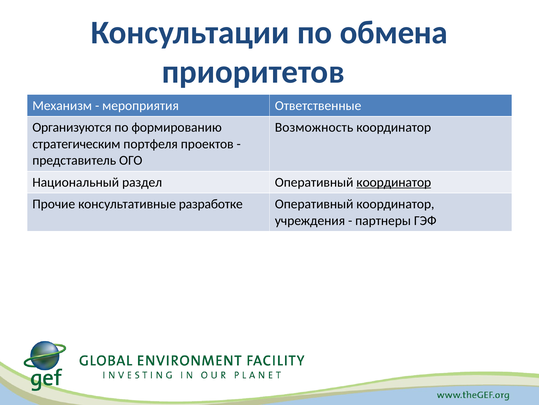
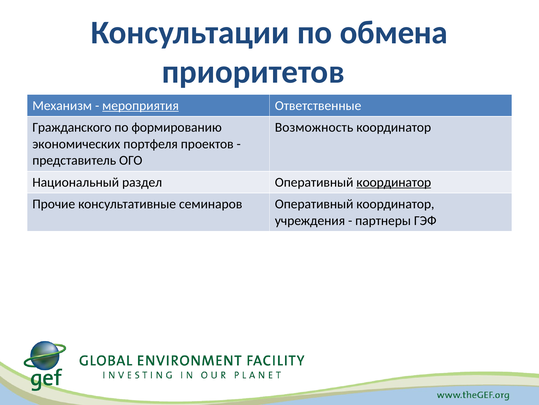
мероприятия underline: none -> present
Организуются: Организуются -> Гражданского
стратегическим: стратегическим -> экономических
разработке: разработке -> семинаров
